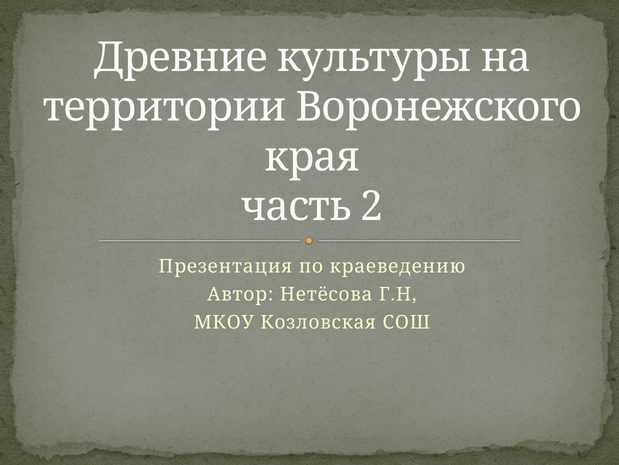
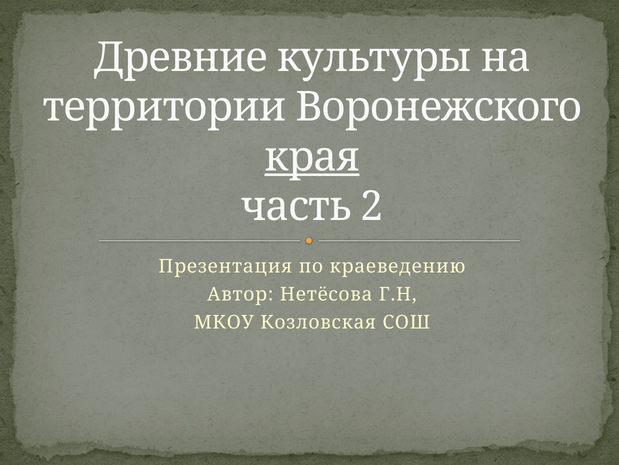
края underline: none -> present
